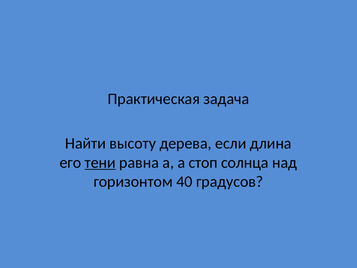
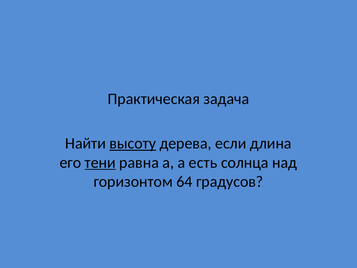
высоту underline: none -> present
стоп: стоп -> есть
40: 40 -> 64
